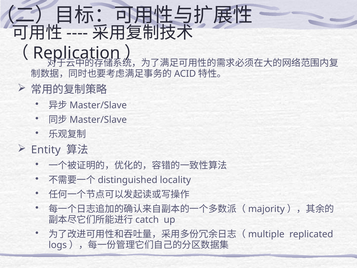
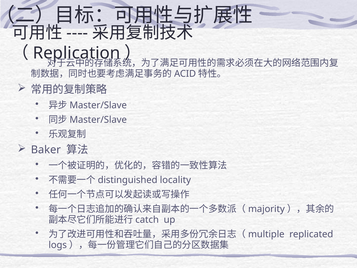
Entity: Entity -> Baker
